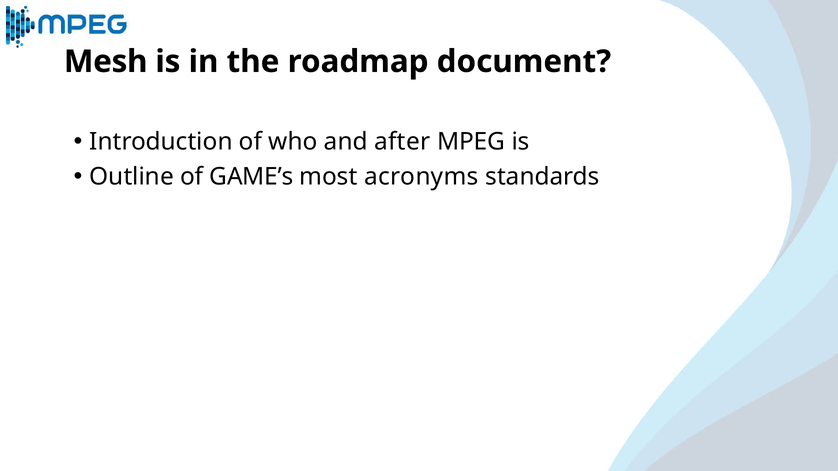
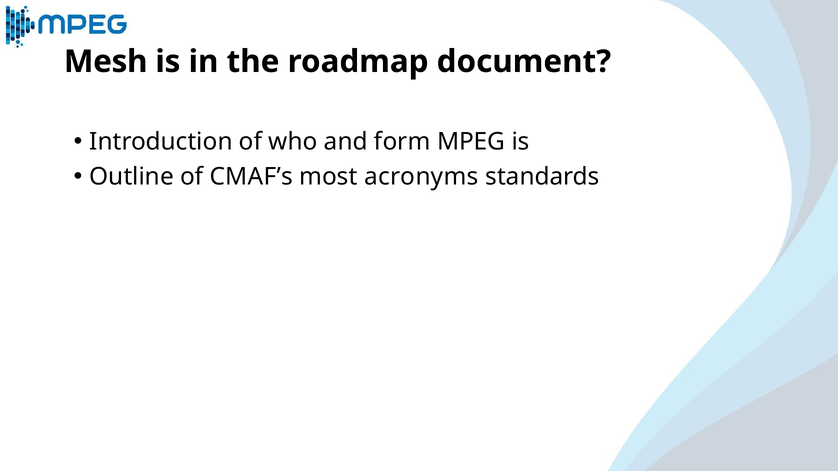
after: after -> form
GAME’s: GAME’s -> CMAF’s
